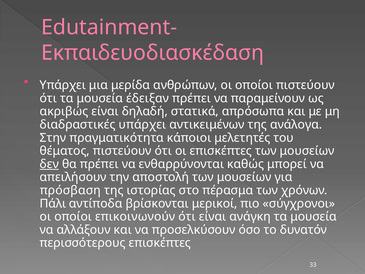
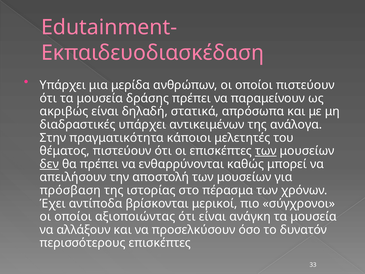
έδειξαν: έδειξαν -> δράσης
των at (266, 151) underline: none -> present
Πάλι: Πάλι -> Έχει
επικοινωνούν: επικοινωνούν -> αξιοποιώντας
